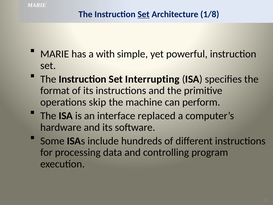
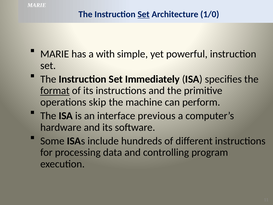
1/8: 1/8 -> 1/0
Interrupting: Interrupting -> Immediately
format underline: none -> present
replaced: replaced -> previous
